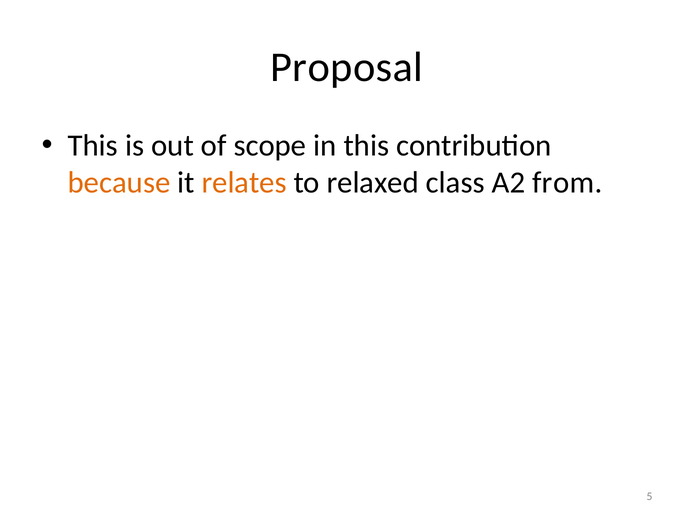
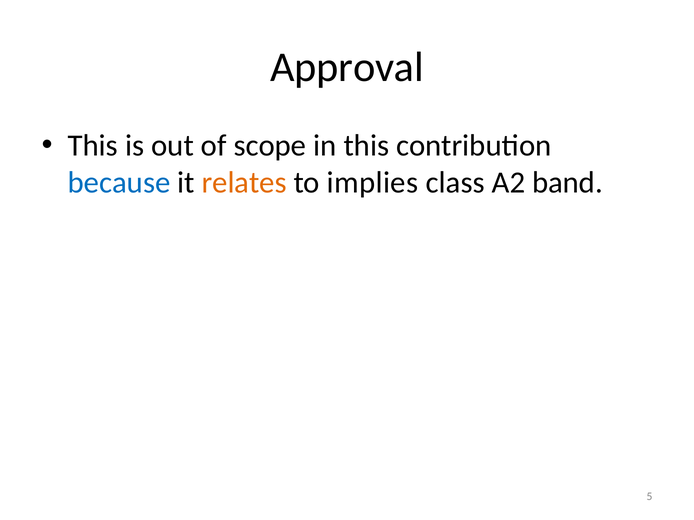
Proposal: Proposal -> Approval
because colour: orange -> blue
relaxed: relaxed -> implies
from: from -> band
